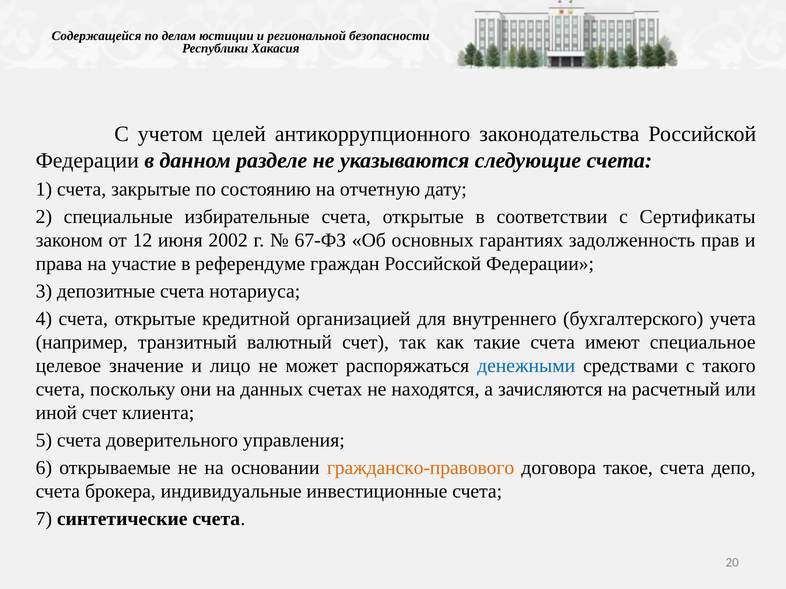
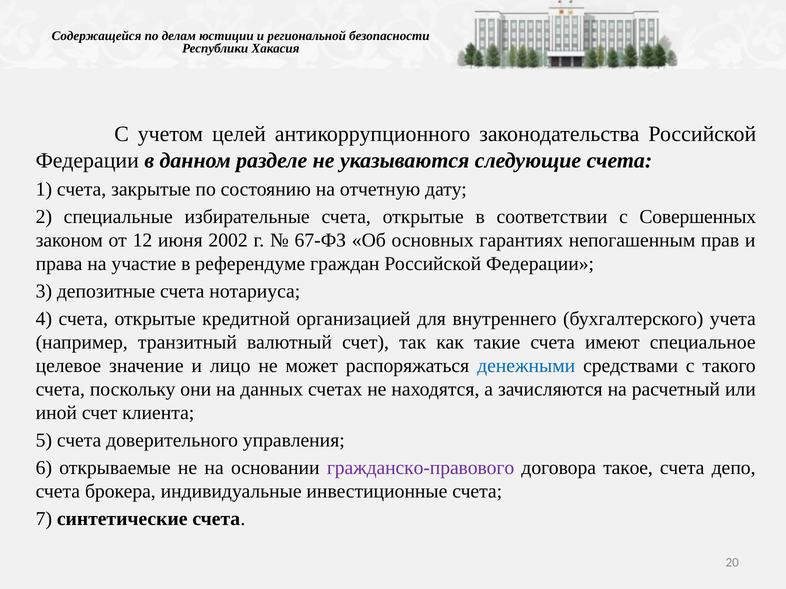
Сертификаты: Сертификаты -> Совершенных
задолженность: задолженность -> непогашенным
гражданско-правового colour: orange -> purple
